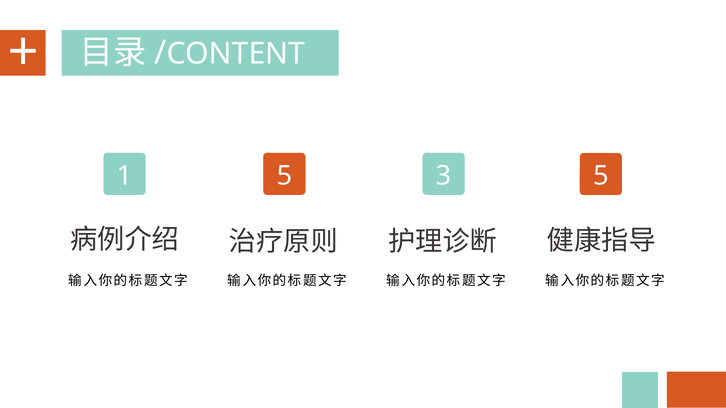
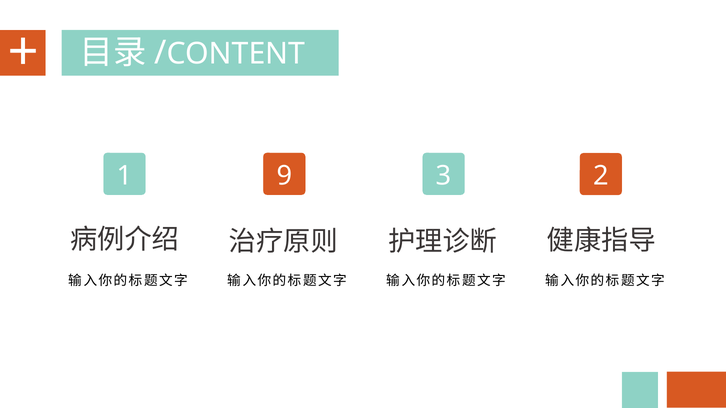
1 5: 5 -> 9
3 5: 5 -> 2
